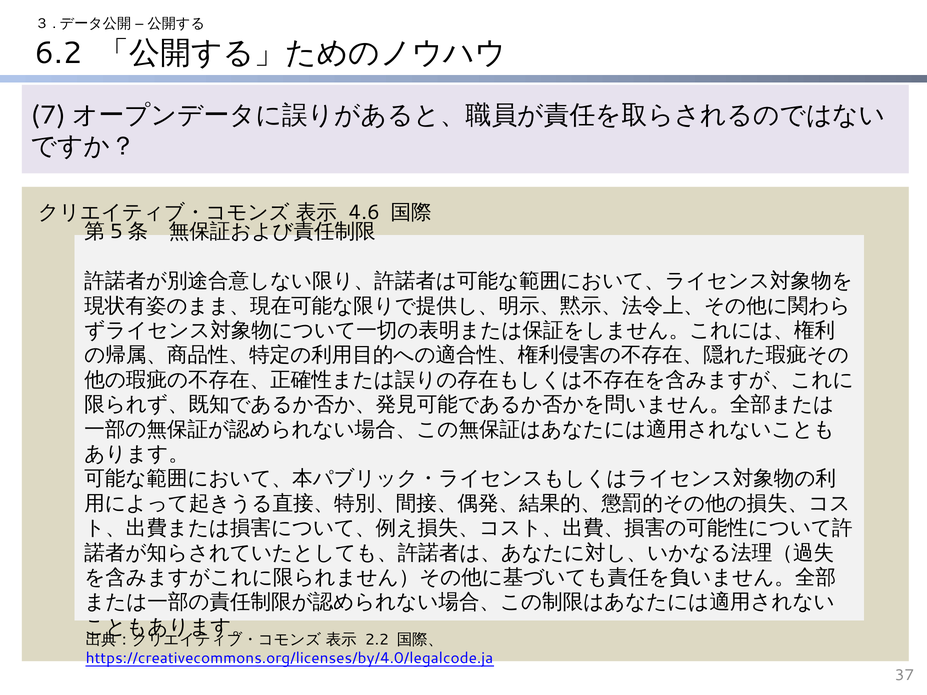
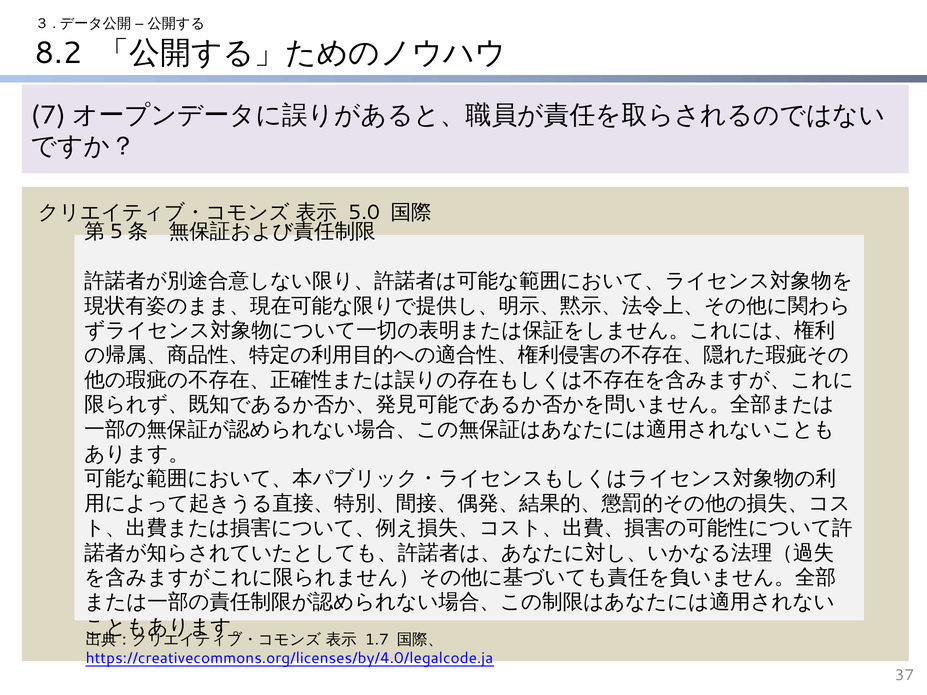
6.2: 6.2 -> 8.2
4.6: 4.6 -> 5.0
2.2: 2.2 -> 1.7
